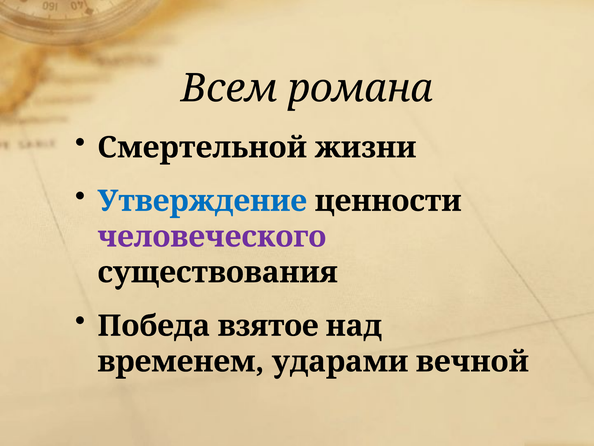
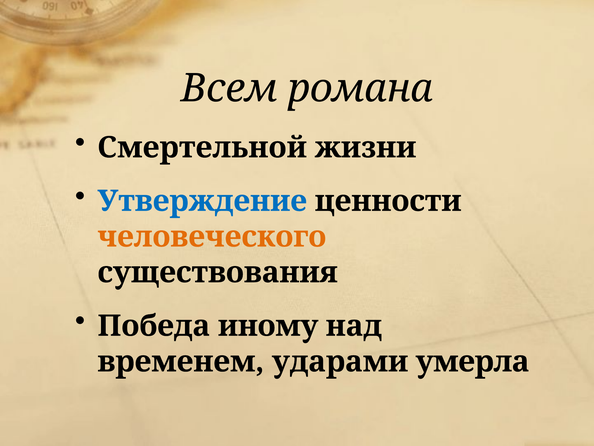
человеческого colour: purple -> orange
взятое: взятое -> иному
вечной: вечной -> умерла
